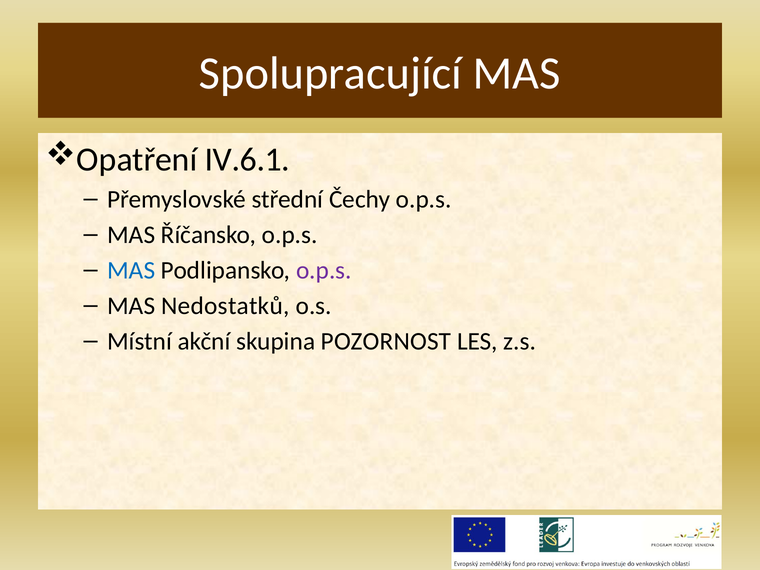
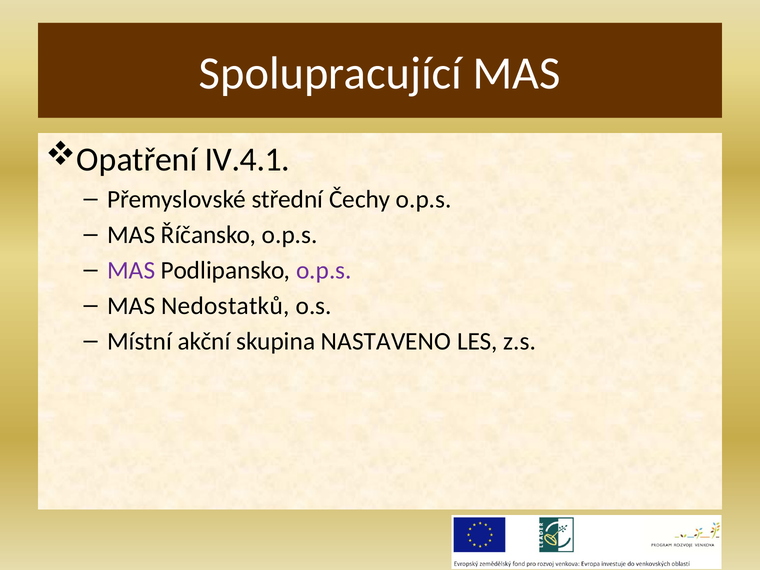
IV.6.1: IV.6.1 -> IV.4.1
MAS at (131, 270) colour: blue -> purple
POZORNOST: POZORNOST -> NASTAVENO
